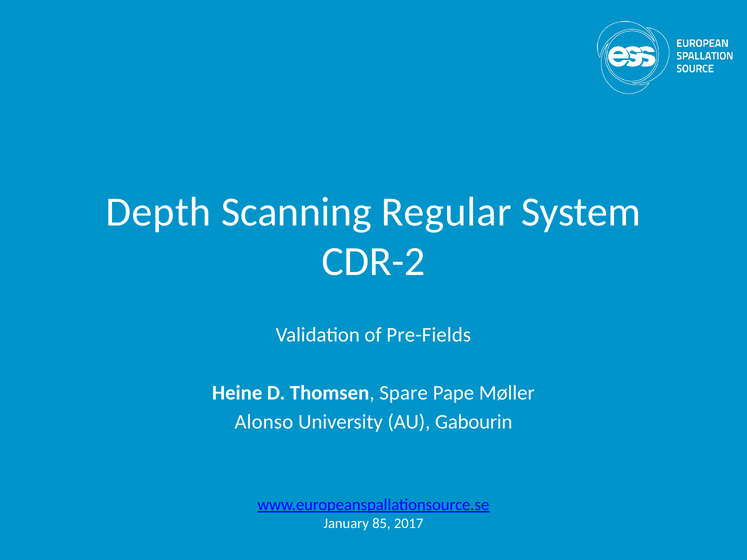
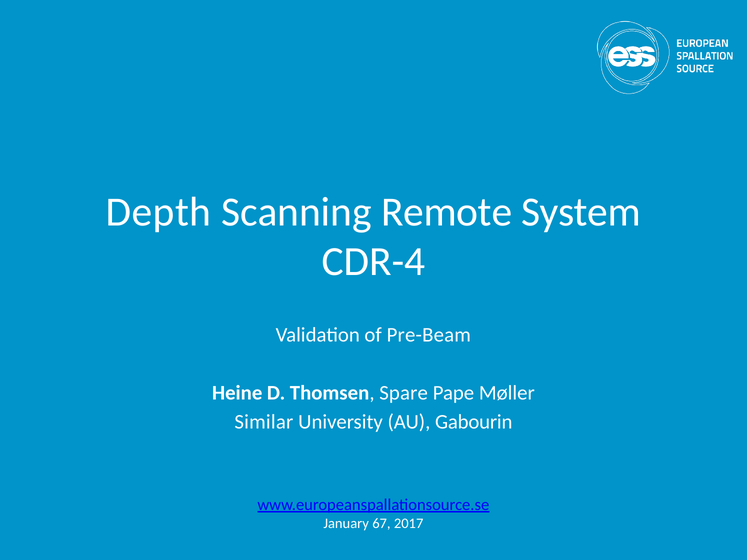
Regular: Regular -> Remote
CDR-2: CDR-2 -> CDR-4
Pre-Fields: Pre-Fields -> Pre-Beam
Alonso: Alonso -> Similar
85: 85 -> 67
